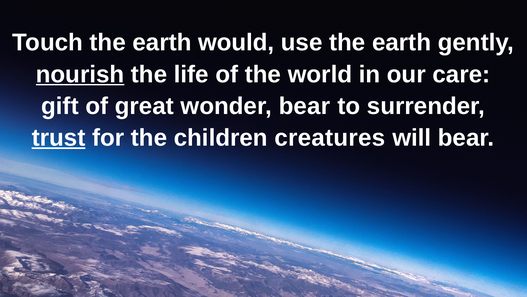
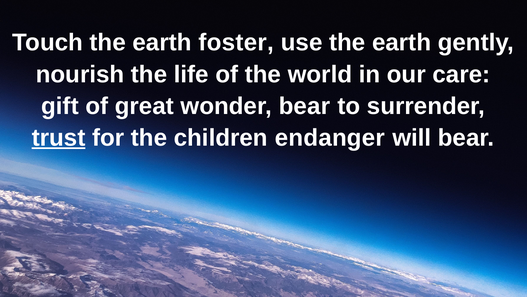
would: would -> foster
nourish underline: present -> none
creatures: creatures -> endanger
